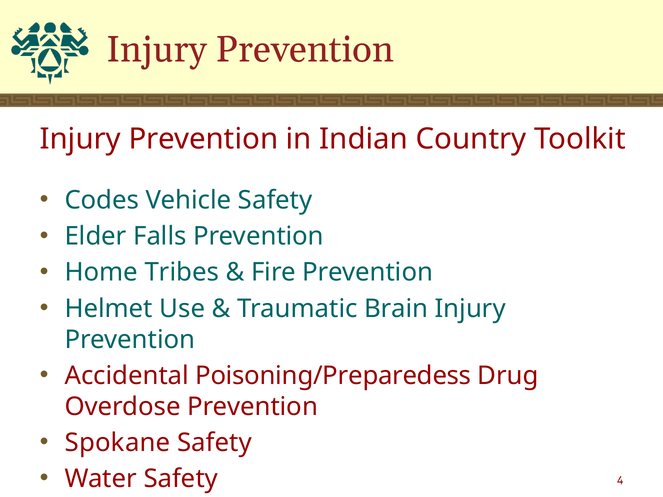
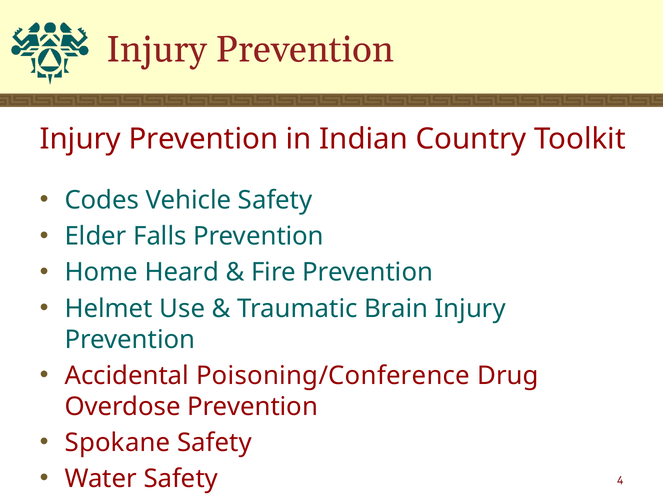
Tribes: Tribes -> Heard
Poisoning/Preparedess: Poisoning/Preparedess -> Poisoning/Conference
